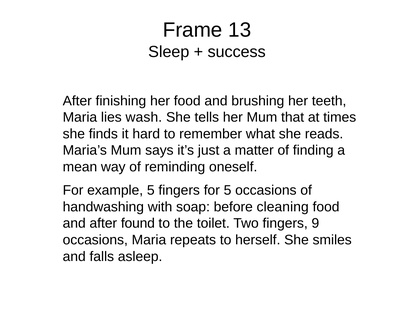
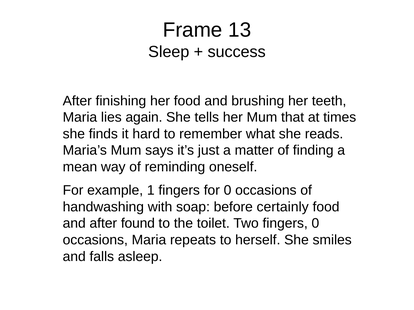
wash: wash -> again
example 5: 5 -> 1
for 5: 5 -> 0
cleaning: cleaning -> certainly
ﬁngers 9: 9 -> 0
